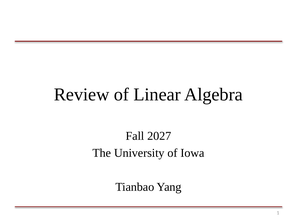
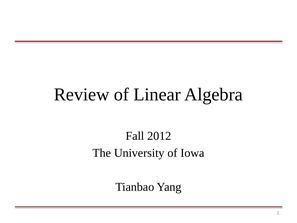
2027: 2027 -> 2012
